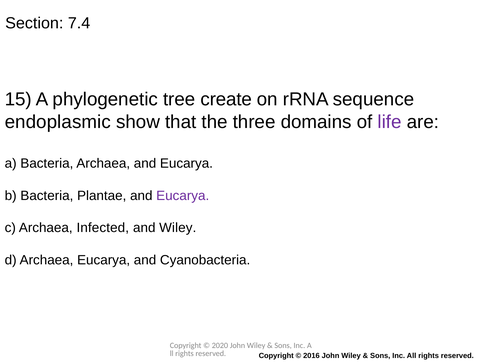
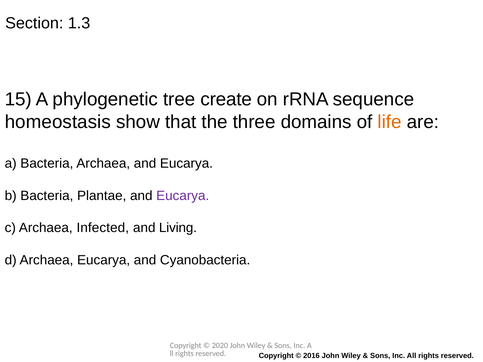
7.4: 7.4 -> 1.3
endoplasmic: endoplasmic -> homeostasis
life colour: purple -> orange
and Wiley: Wiley -> Living
